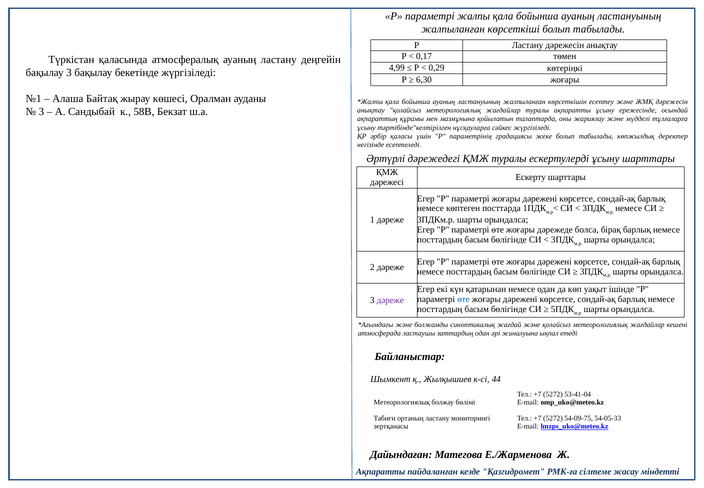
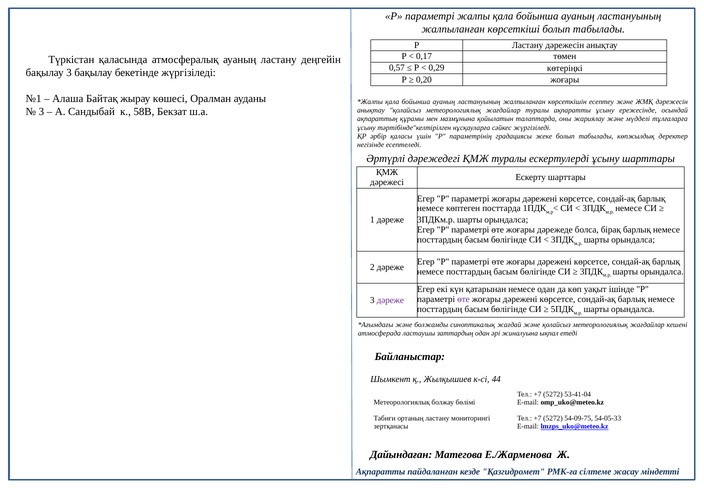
4,99: 4,99 -> 0,57
6,30: 6,30 -> 0,20
өте at (464, 299) colour: blue -> purple
